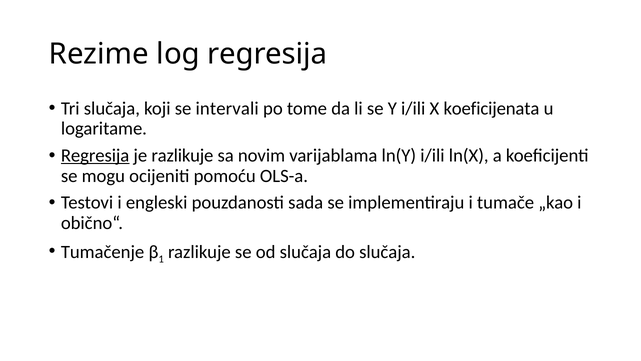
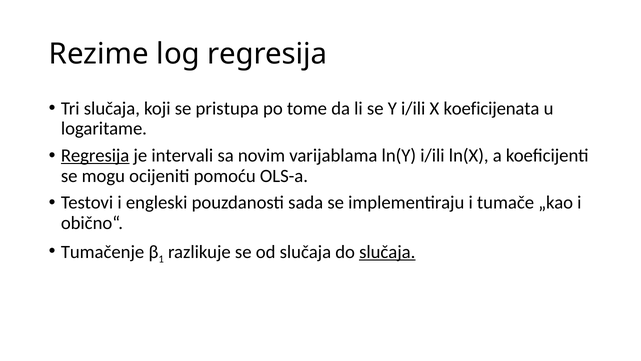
intervali: intervali -> pristupa
je razlikuje: razlikuje -> intervali
slučaja at (387, 252) underline: none -> present
